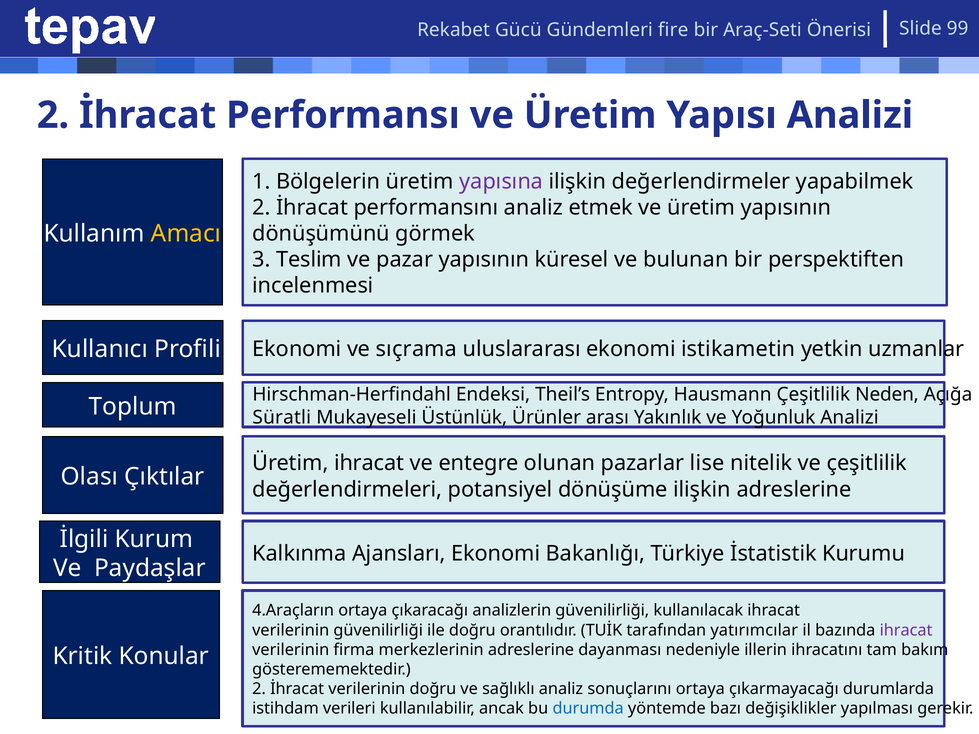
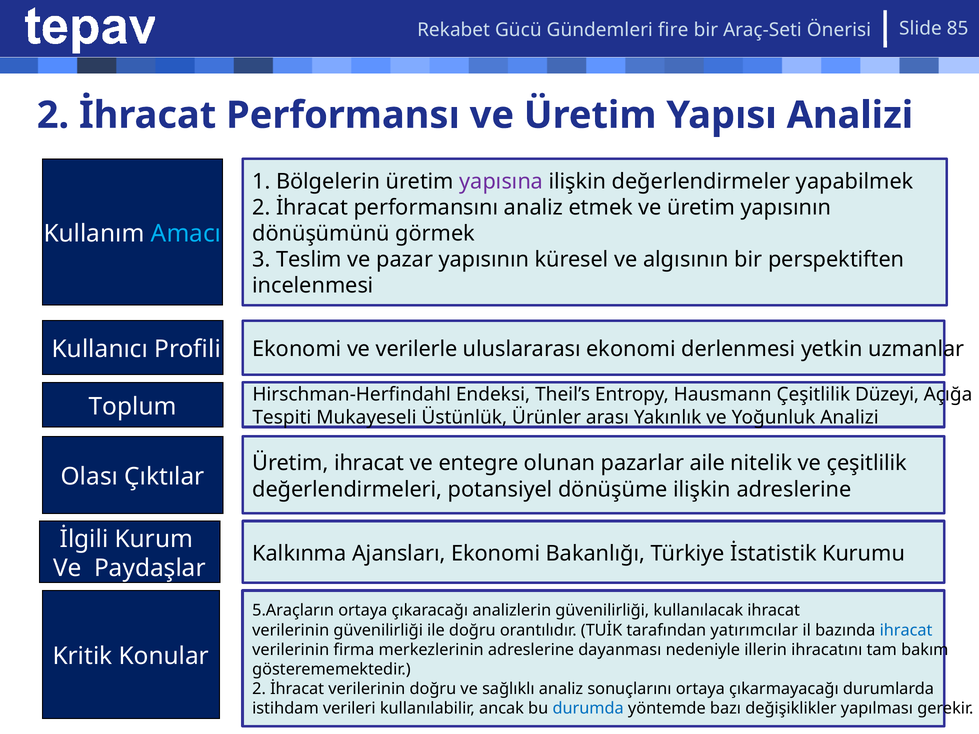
99: 99 -> 85
Amacı colour: yellow -> light blue
bulunan: bulunan -> algısının
sıçrama: sıçrama -> verilerle
istikametin: istikametin -> derlenmesi
Neden: Neden -> Düzeyi
Süratli: Süratli -> Tespiti
lise: lise -> aile
4.Araçların: 4.Araçların -> 5.Araçların
ihracat at (906, 630) colour: purple -> blue
